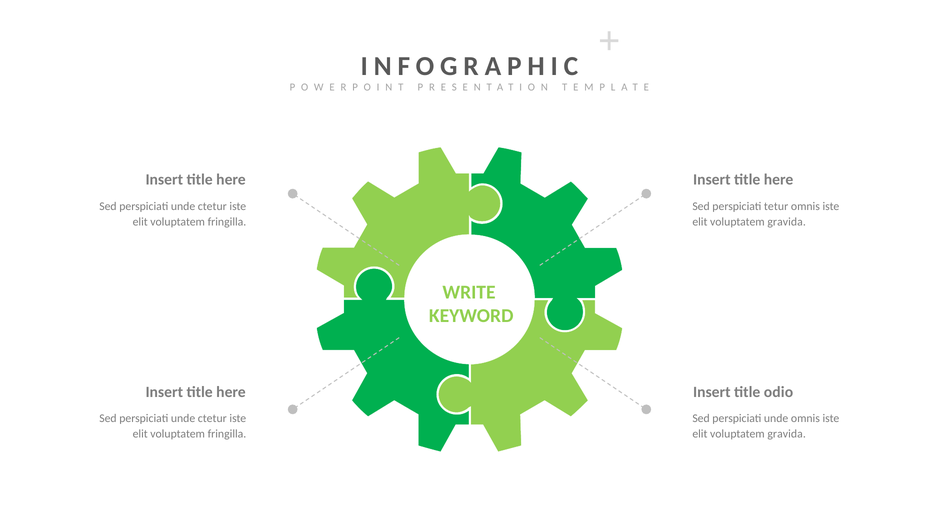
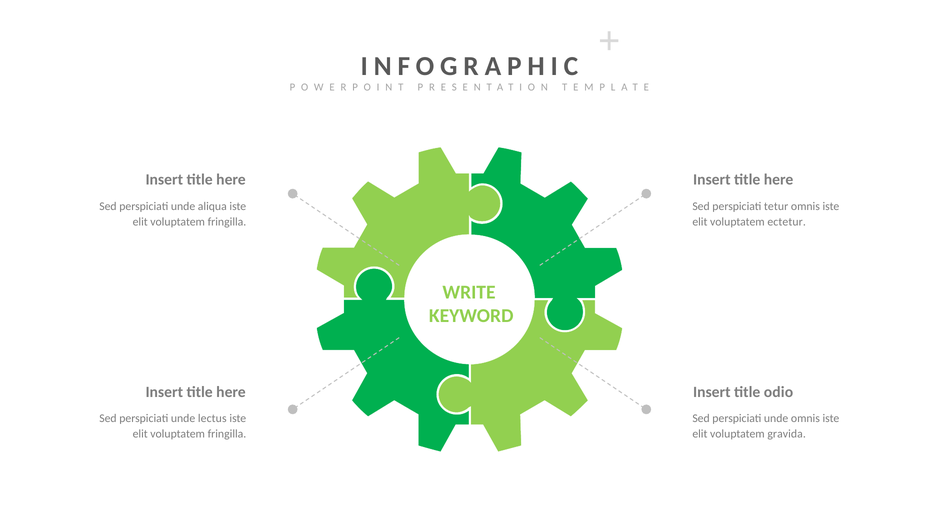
ctetur at (212, 206): ctetur -> aliqua
gravida at (787, 222): gravida -> ectetur
ctetur at (212, 419): ctetur -> lectus
